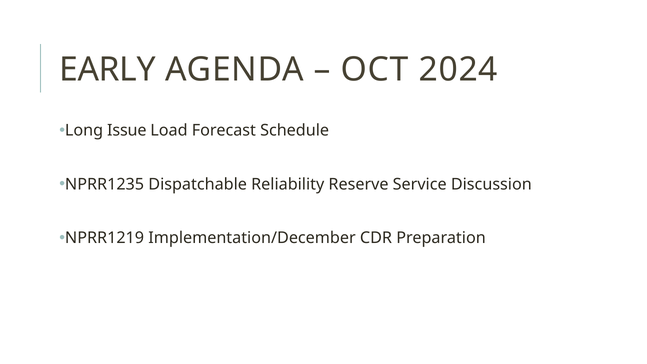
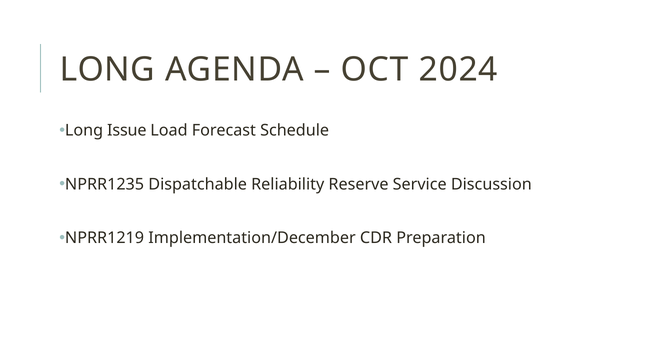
EARLY at (107, 69): EARLY -> LONG
